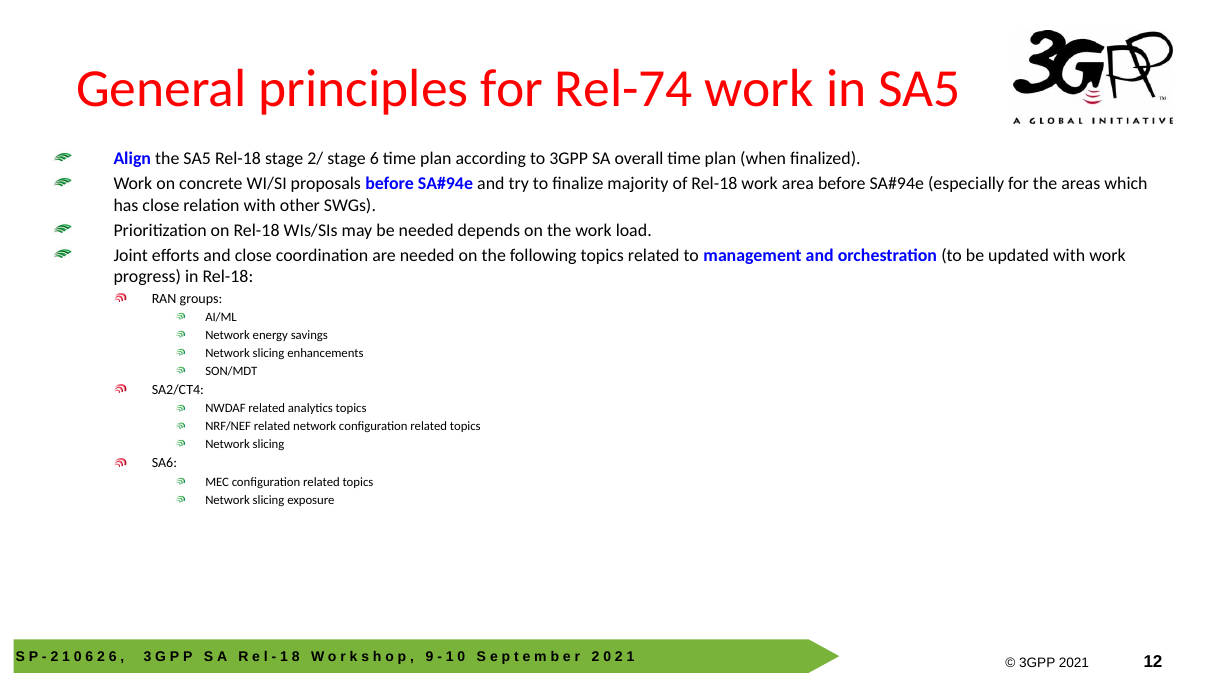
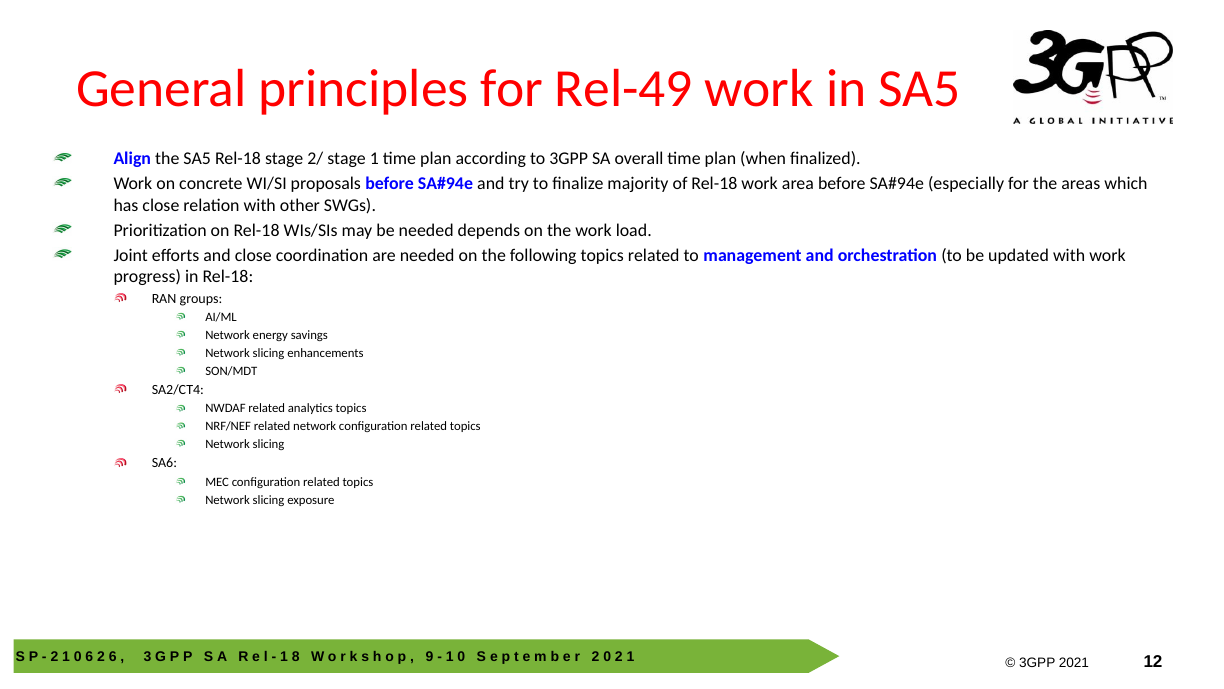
Rel-74: Rel-74 -> Rel-49
stage 6: 6 -> 1
